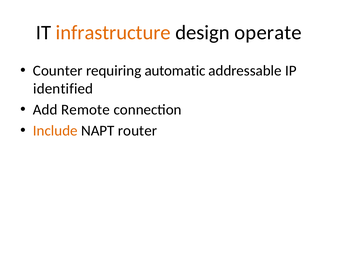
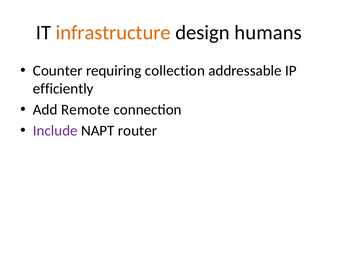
operate: operate -> humans
automatic: automatic -> collection
identified: identified -> efficiently
Include colour: orange -> purple
